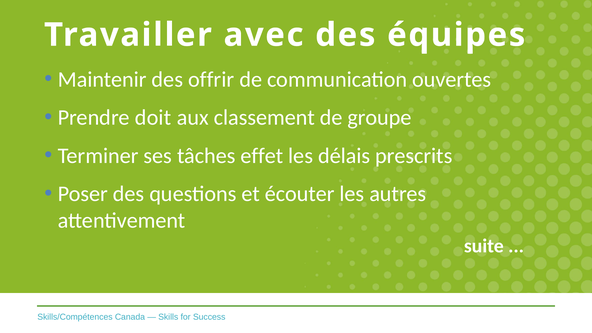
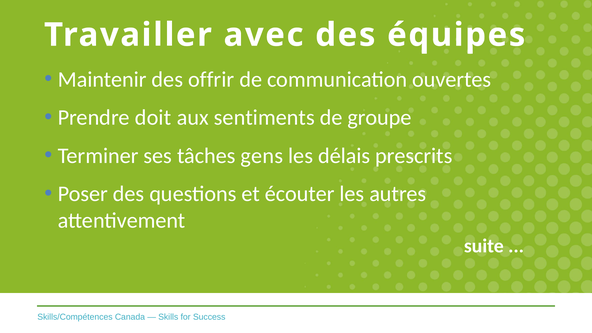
classement: classement -> sentiments
effet: effet -> gens
